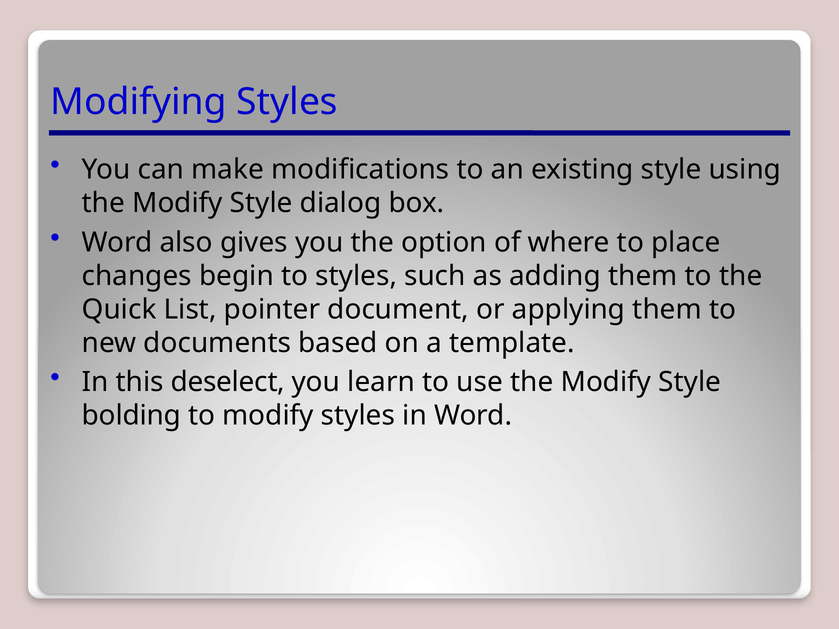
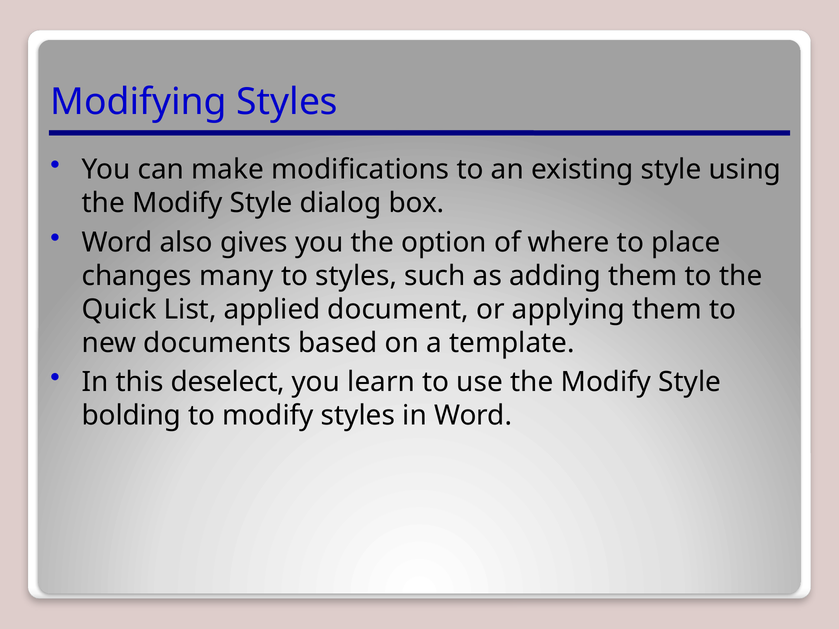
begin: begin -> many
pointer: pointer -> applied
